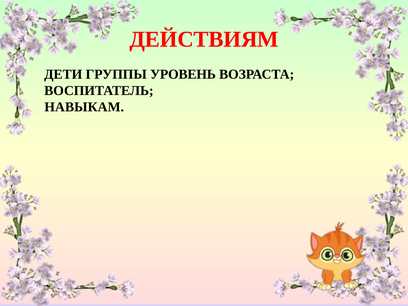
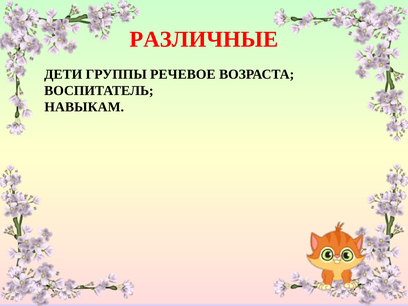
ДЕЙСТВИЯМ: ДЕЙСТВИЯМ -> РАЗЛИЧНЫЕ
УРОВЕНЬ: УРОВЕНЬ -> РЕЧЕВОЕ
